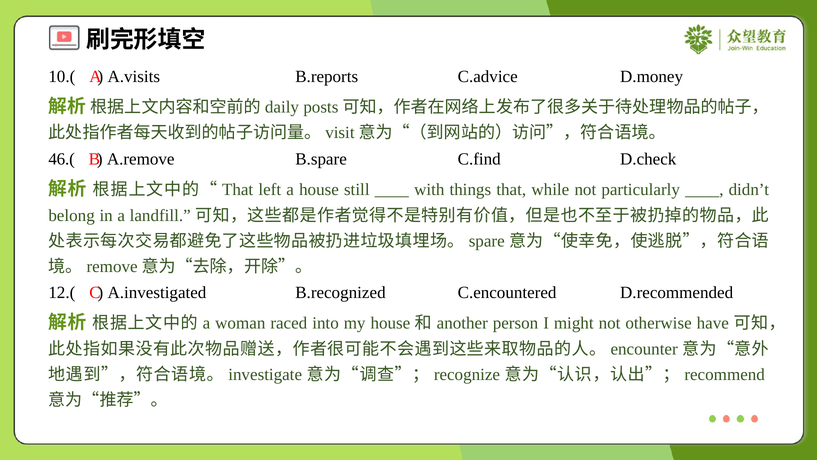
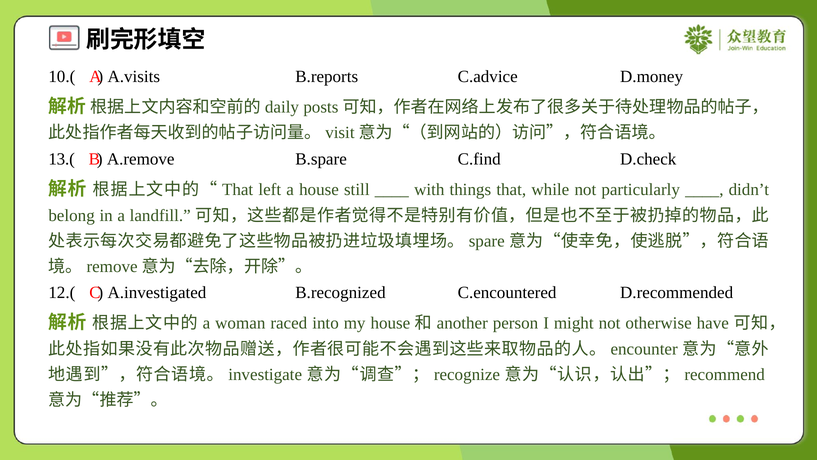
46.(: 46.( -> 13.(
